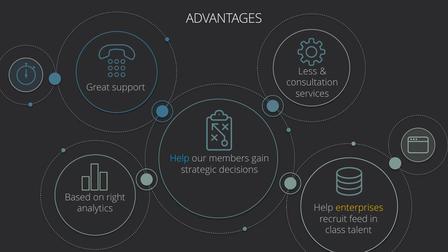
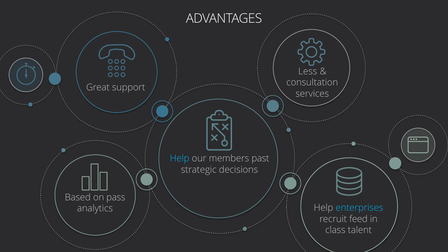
gain: gain -> past
right: right -> pass
enterprises colour: yellow -> light blue
